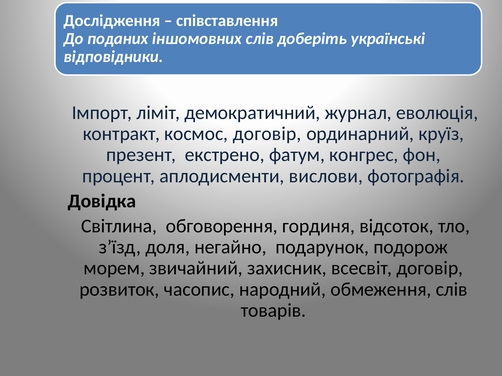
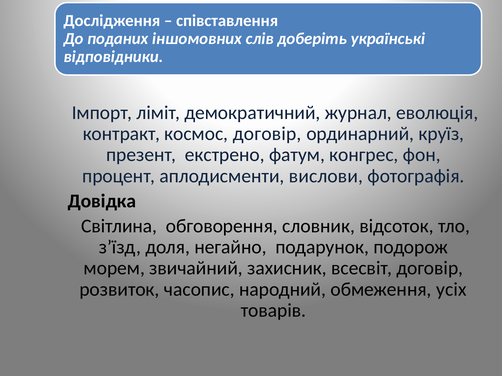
гординя: гординя -> словник
обмеження слів: слів -> усіх
